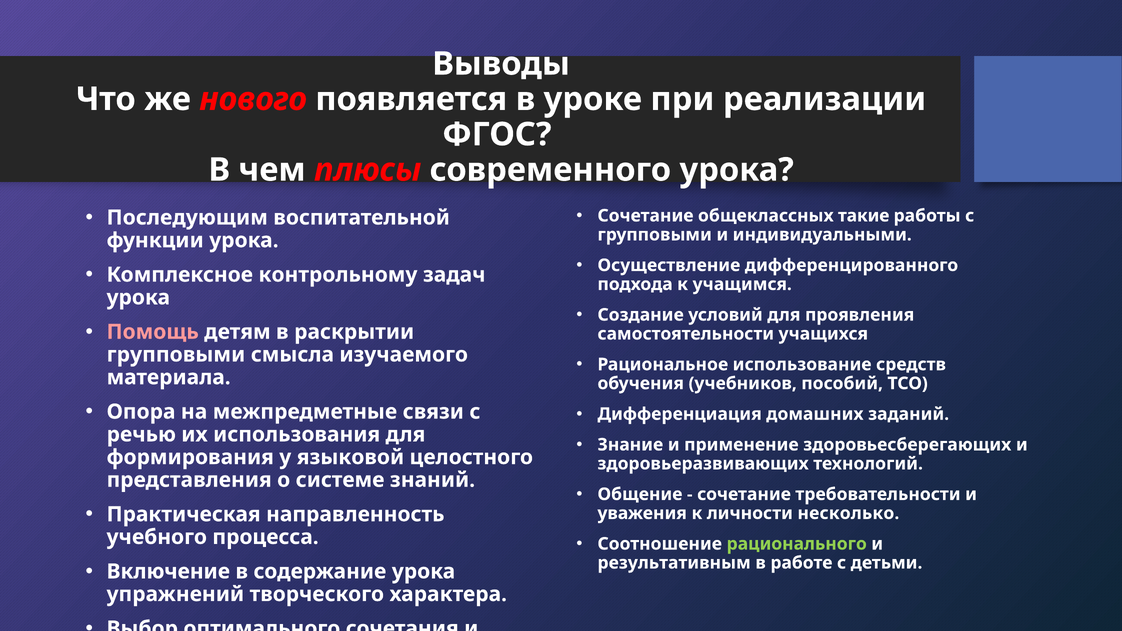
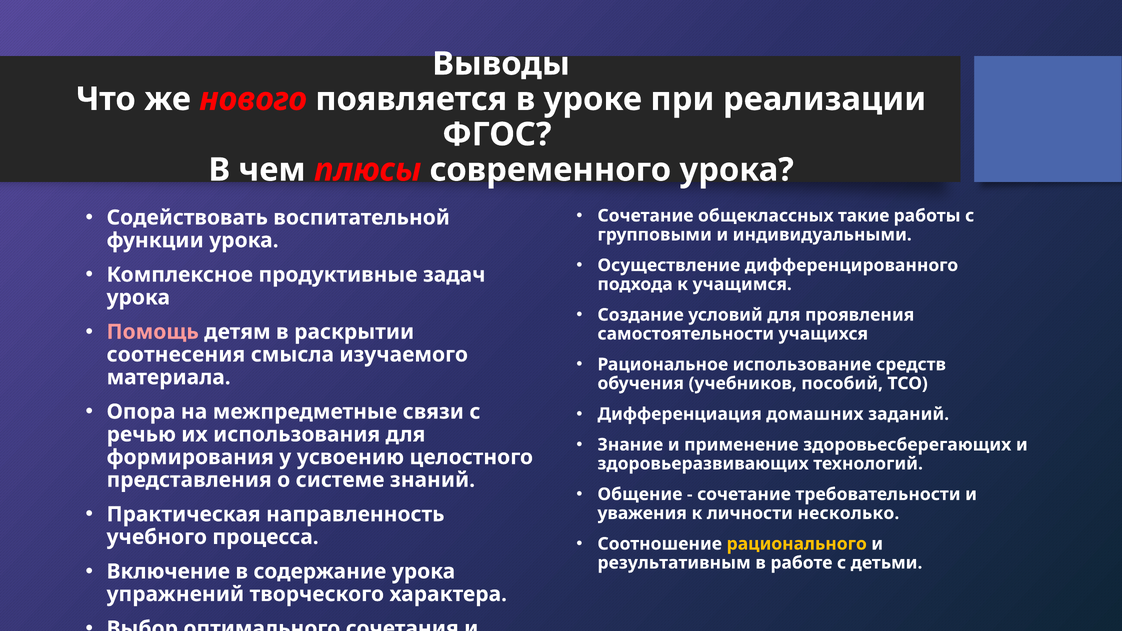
Последующим: Последующим -> Содействовать
контрольному: контрольному -> продуктивные
групповыми at (176, 355): групповыми -> соотнесения
языковой: языковой -> усвоению
рационального colour: light green -> yellow
